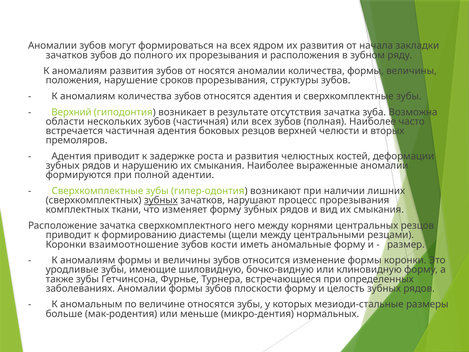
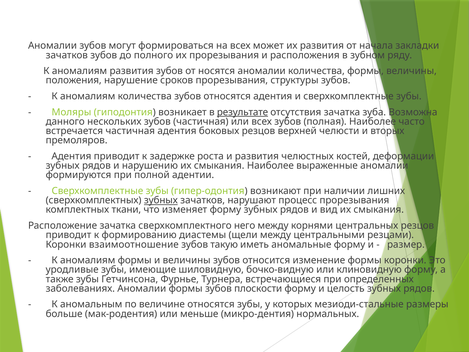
ядром: ядром -> может
Верхний: Верхний -> Моляры
результате underline: none -> present
области: области -> данного
кости: кости -> такую
